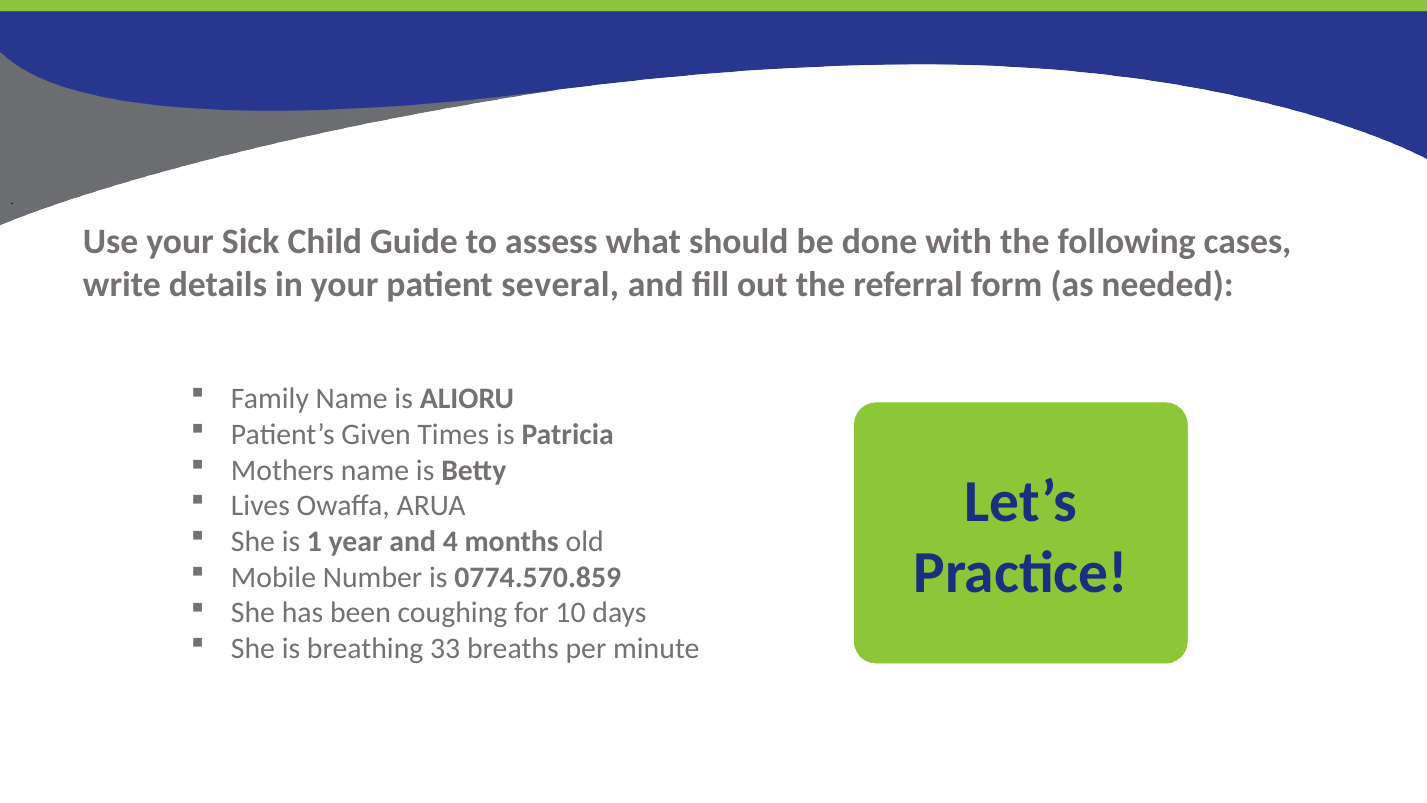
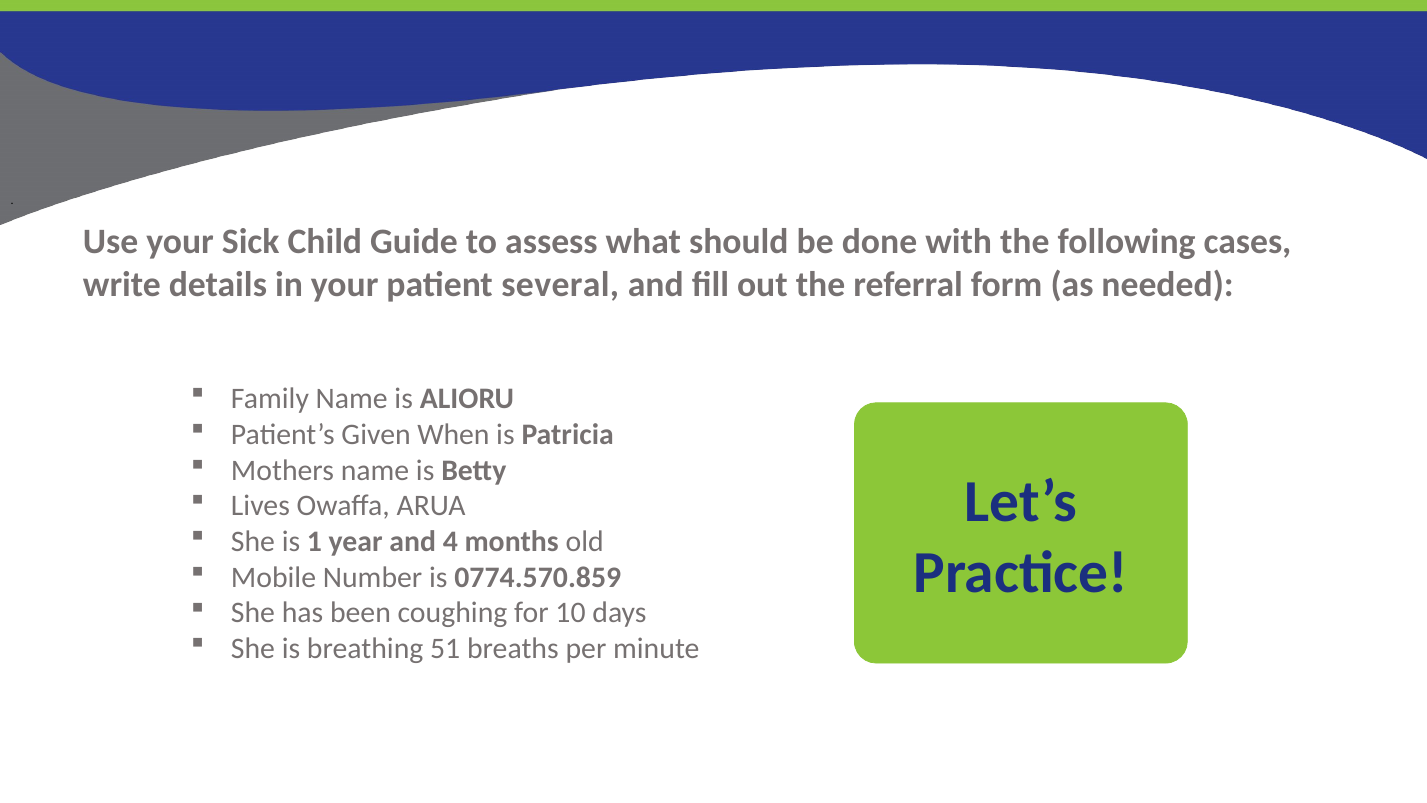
Times: Times -> When
33: 33 -> 51
